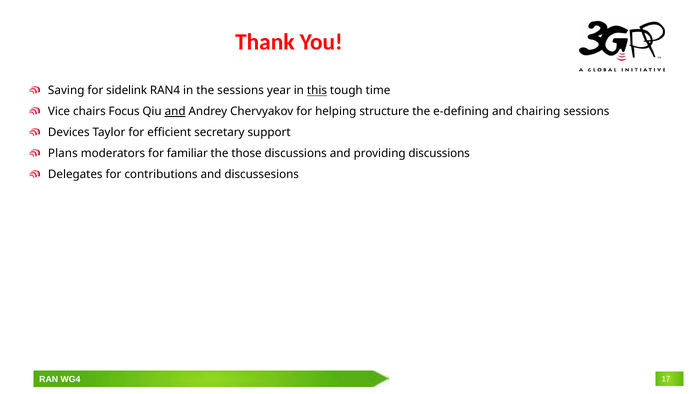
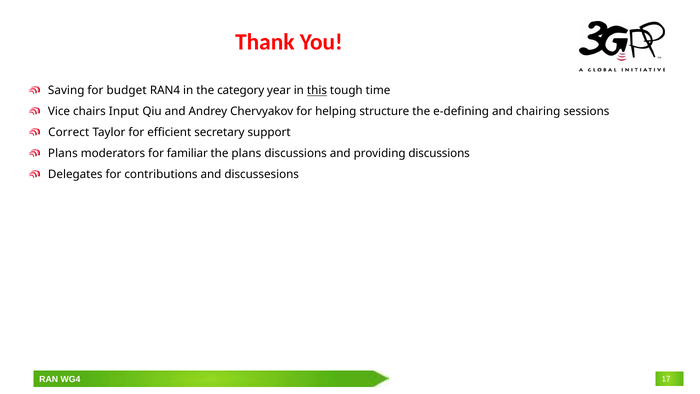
sidelink: sidelink -> budget
the sessions: sessions -> category
Focus: Focus -> Input
and at (175, 112) underline: present -> none
Devices: Devices -> Correct
the those: those -> plans
